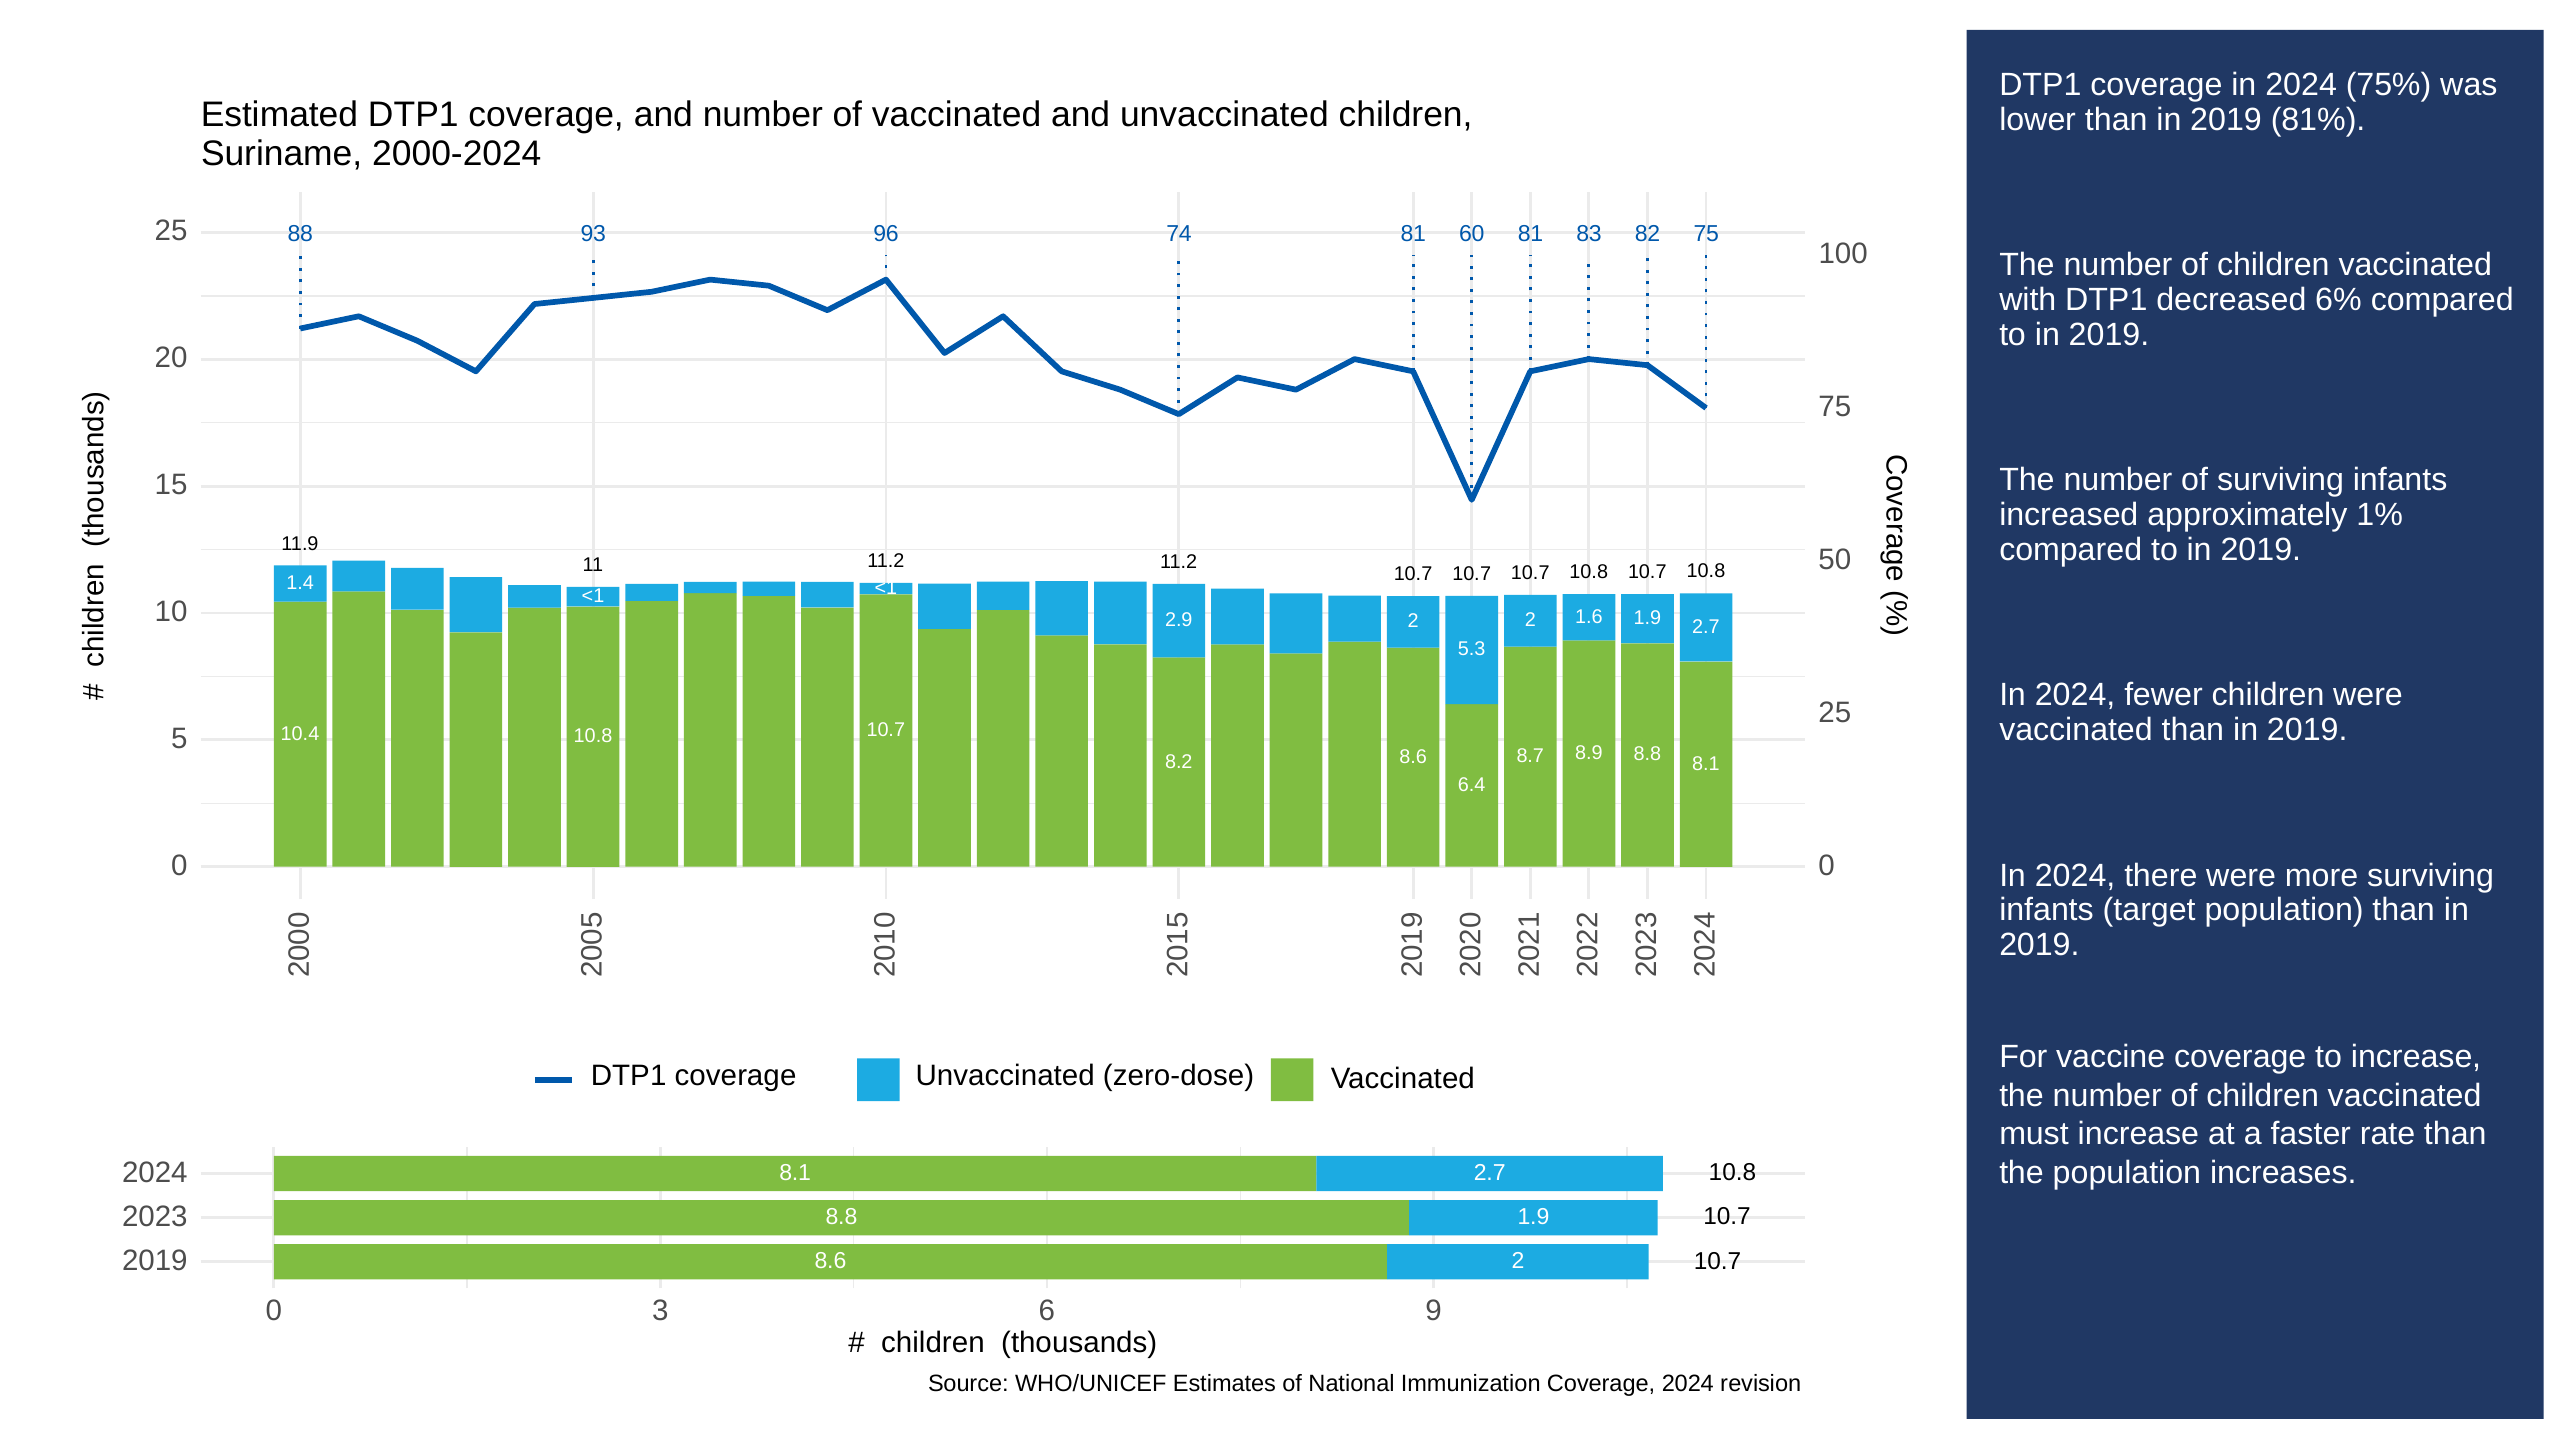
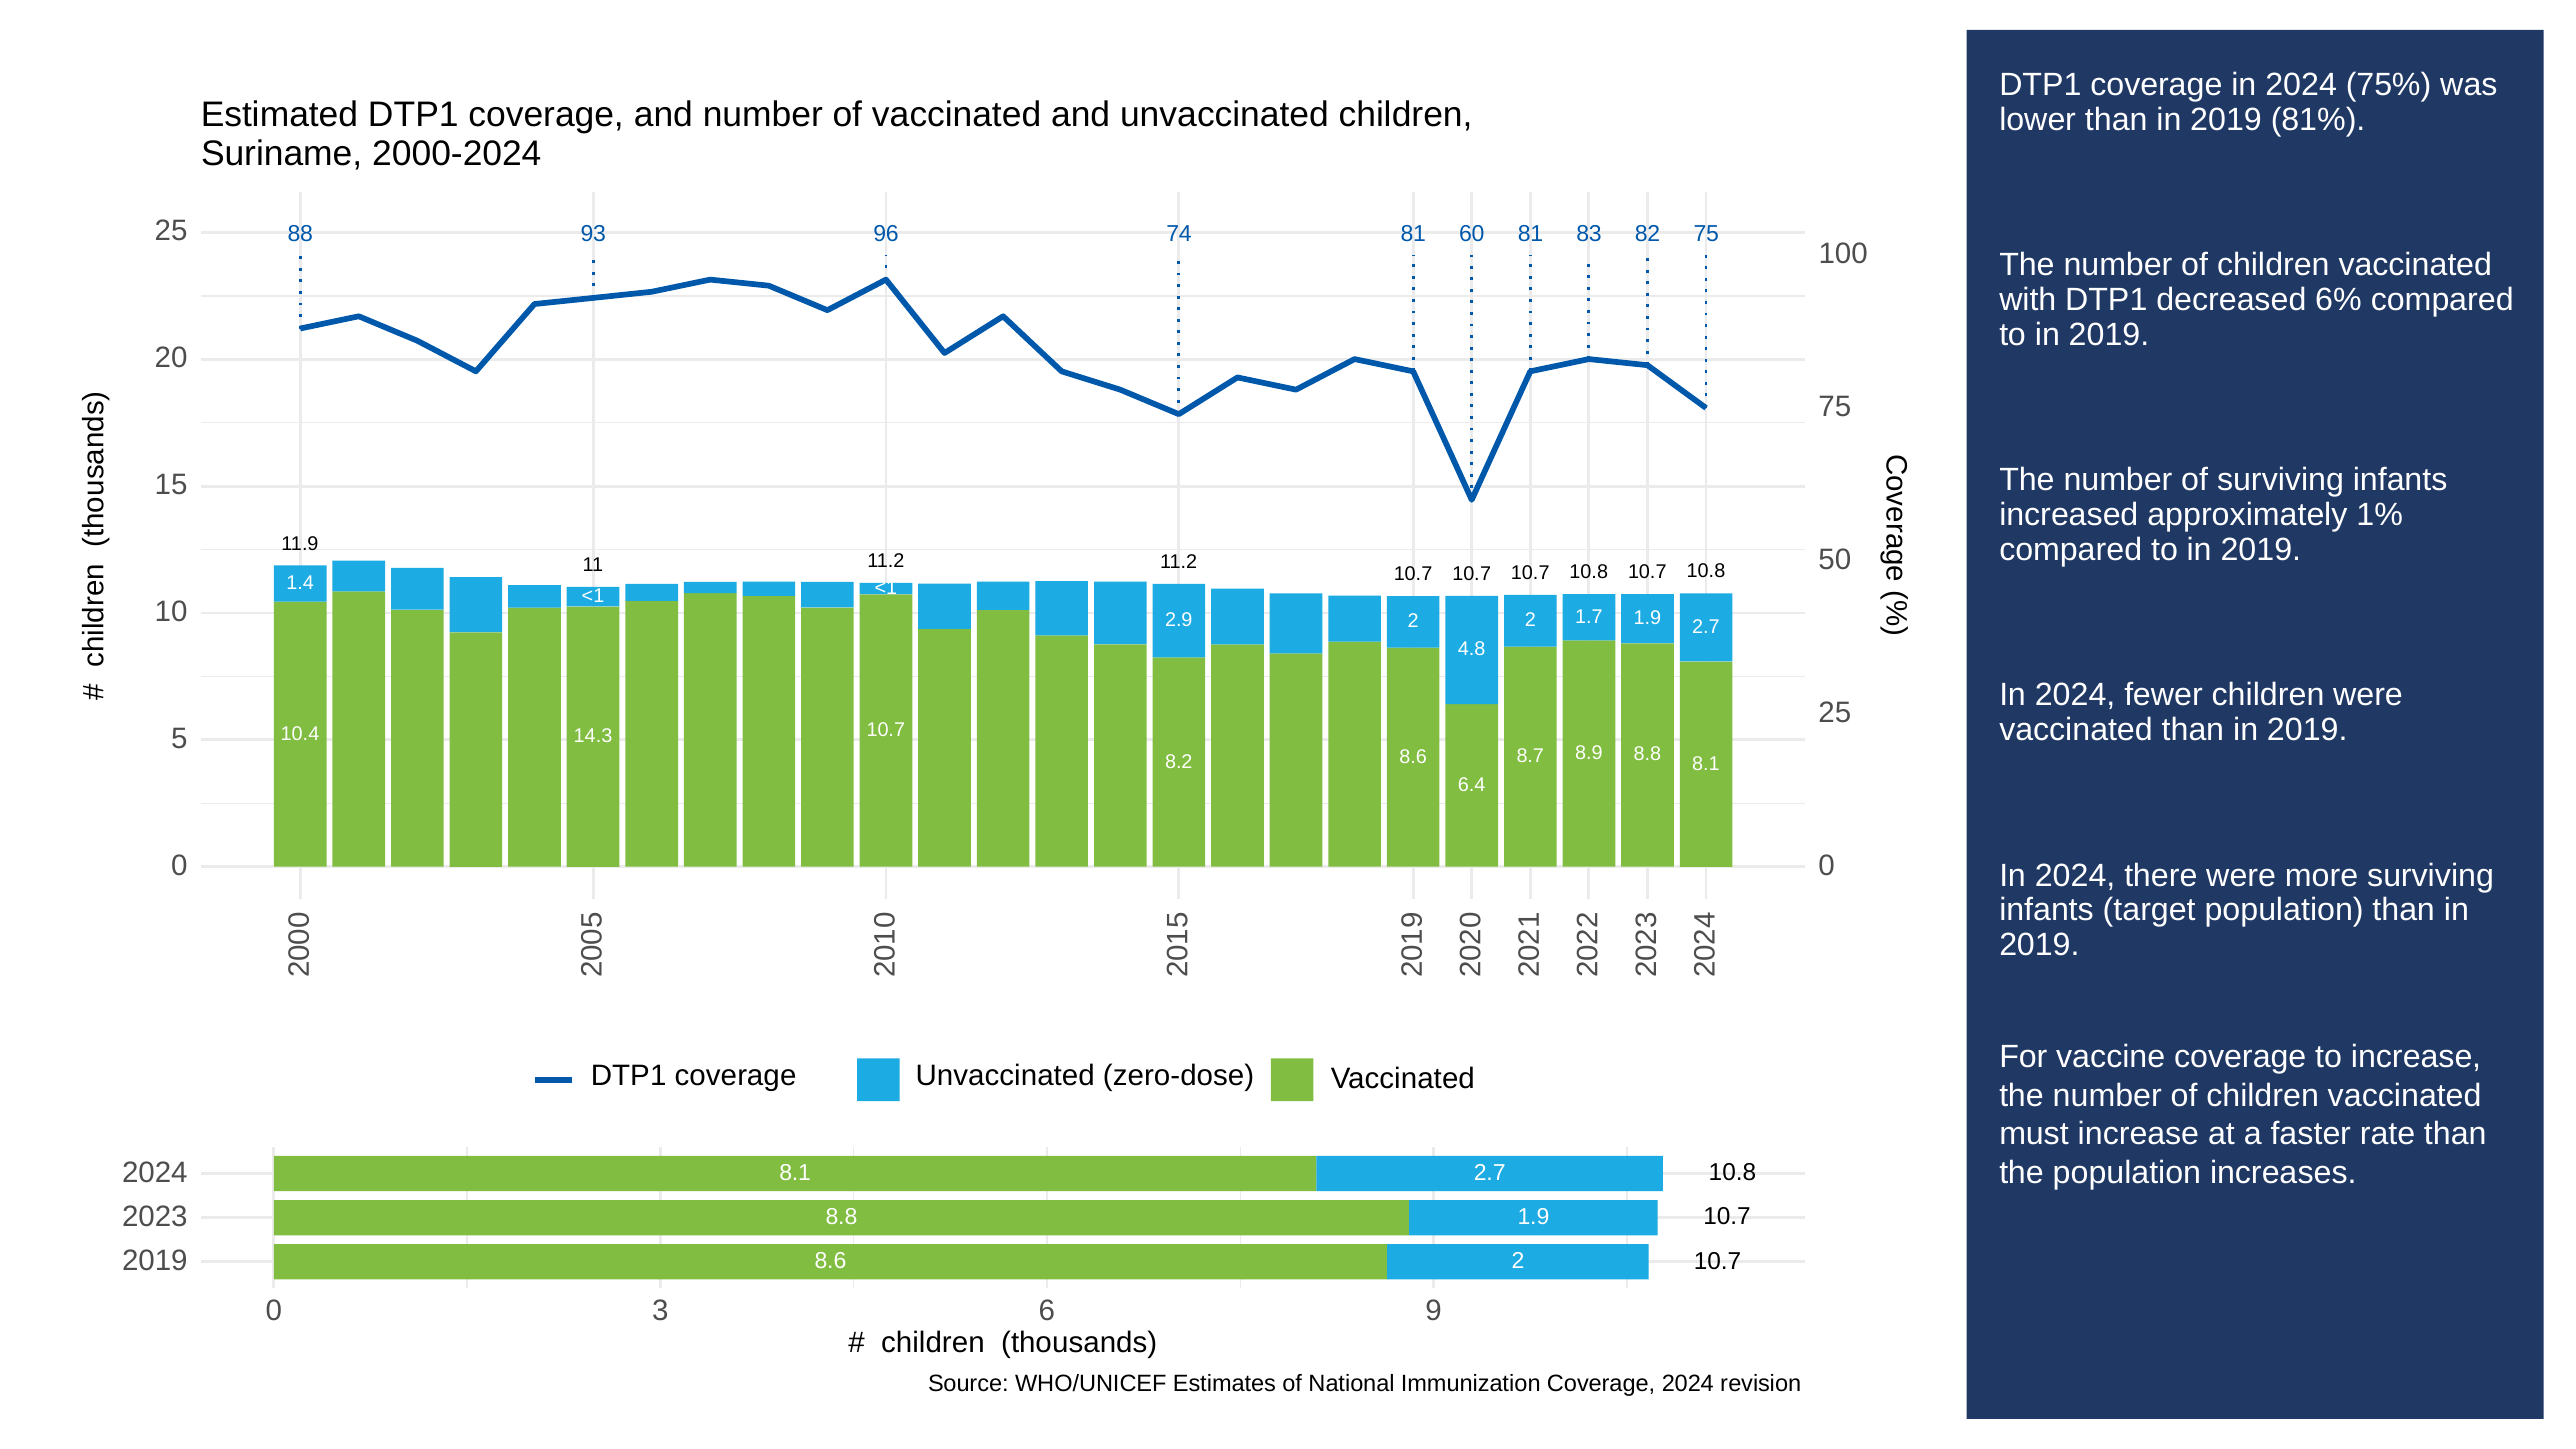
1.6: 1.6 -> 1.7
5.3: 5.3 -> 4.8
10.8 at (593, 736): 10.8 -> 14.3
